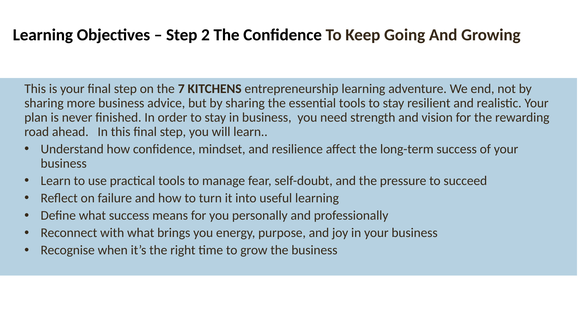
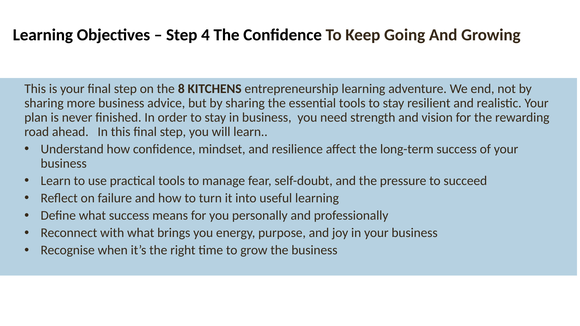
2: 2 -> 4
7: 7 -> 8
